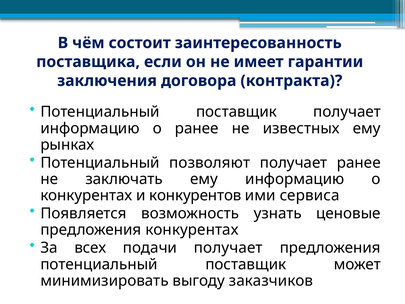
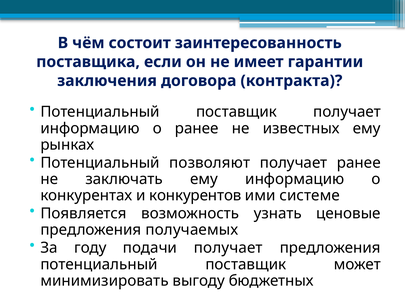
сервиса: сервиса -> системе
предложения конкурентах: конкурентах -> получаемых
всех: всех -> году
заказчиков: заказчиков -> бюджетных
